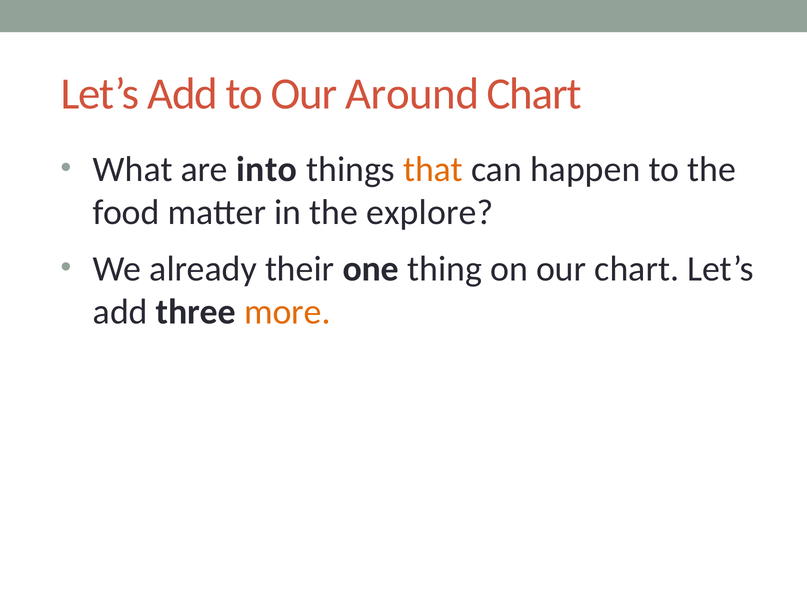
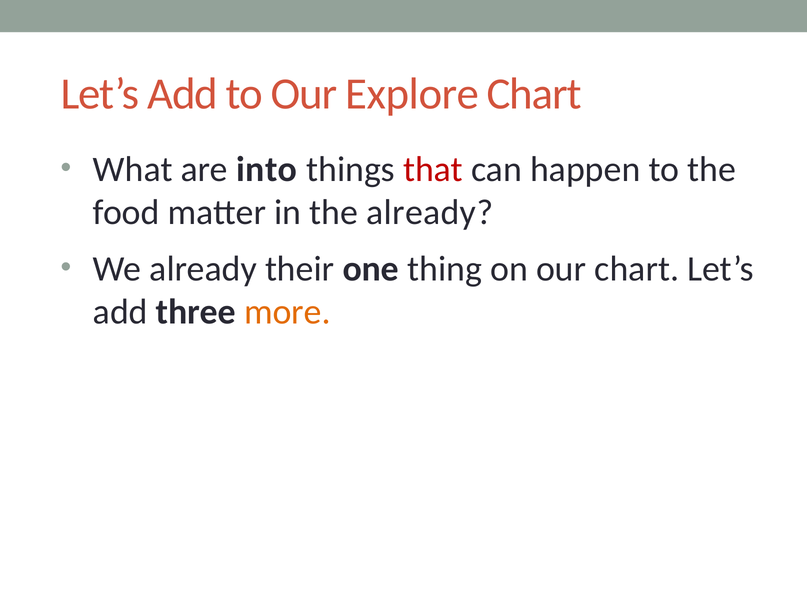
Around: Around -> Explore
that colour: orange -> red
the explore: explore -> already
